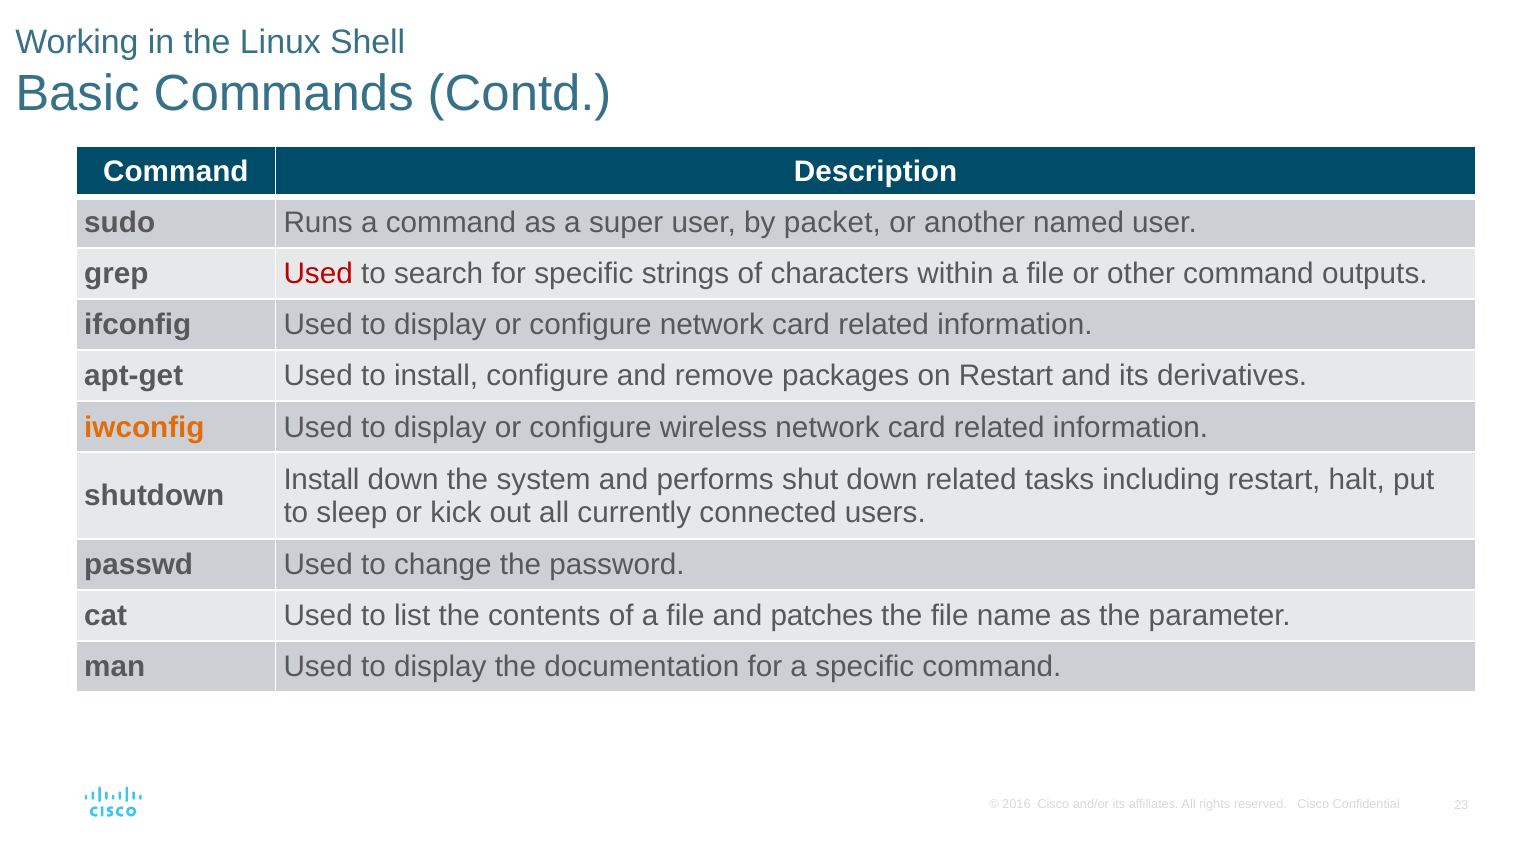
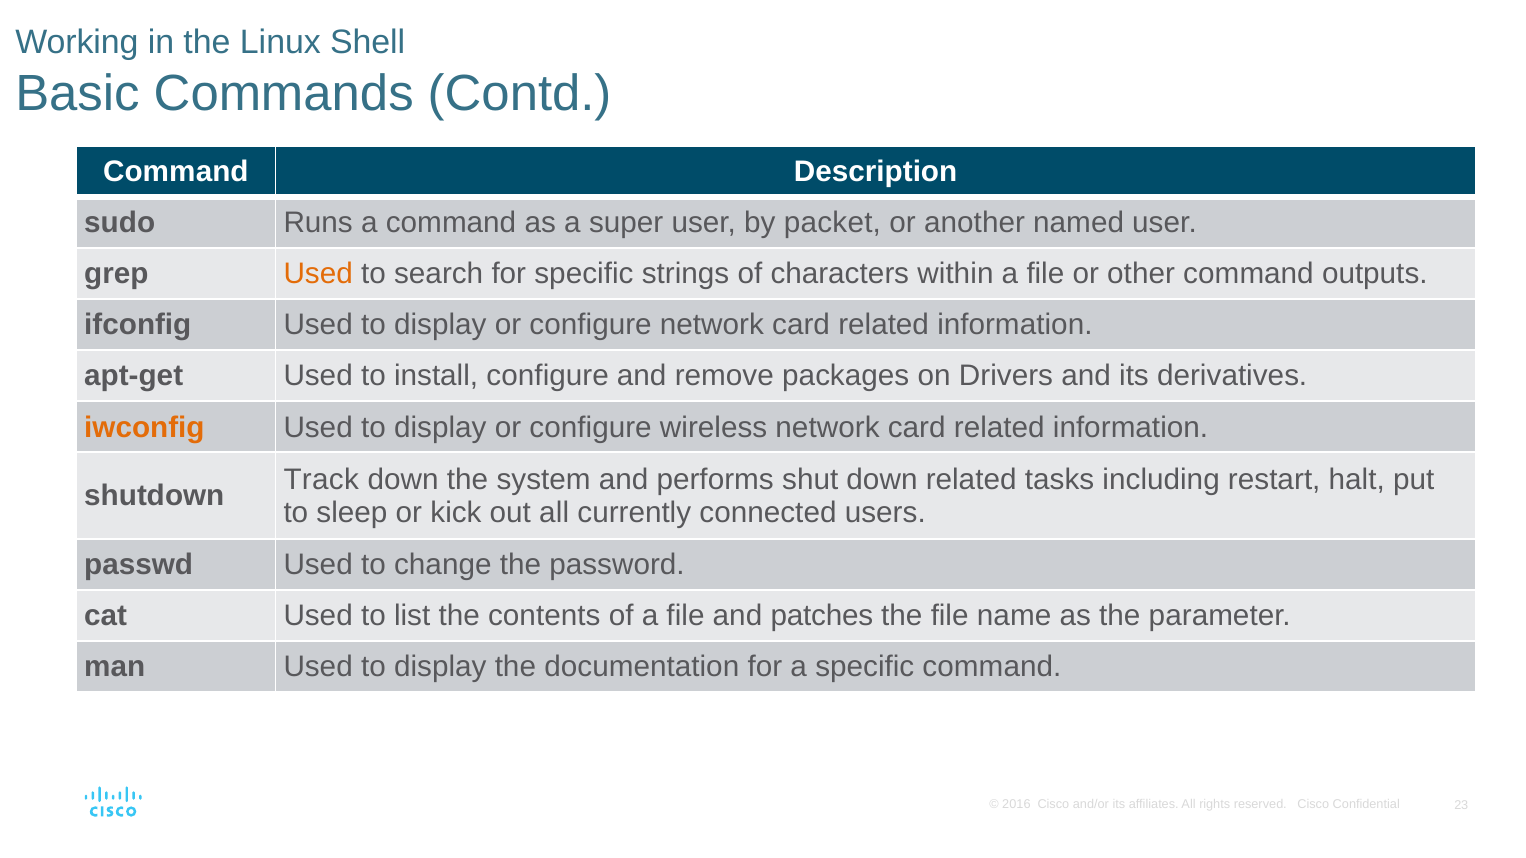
Used at (318, 274) colour: red -> orange
on Restart: Restart -> Drivers
Install at (322, 480): Install -> Track
